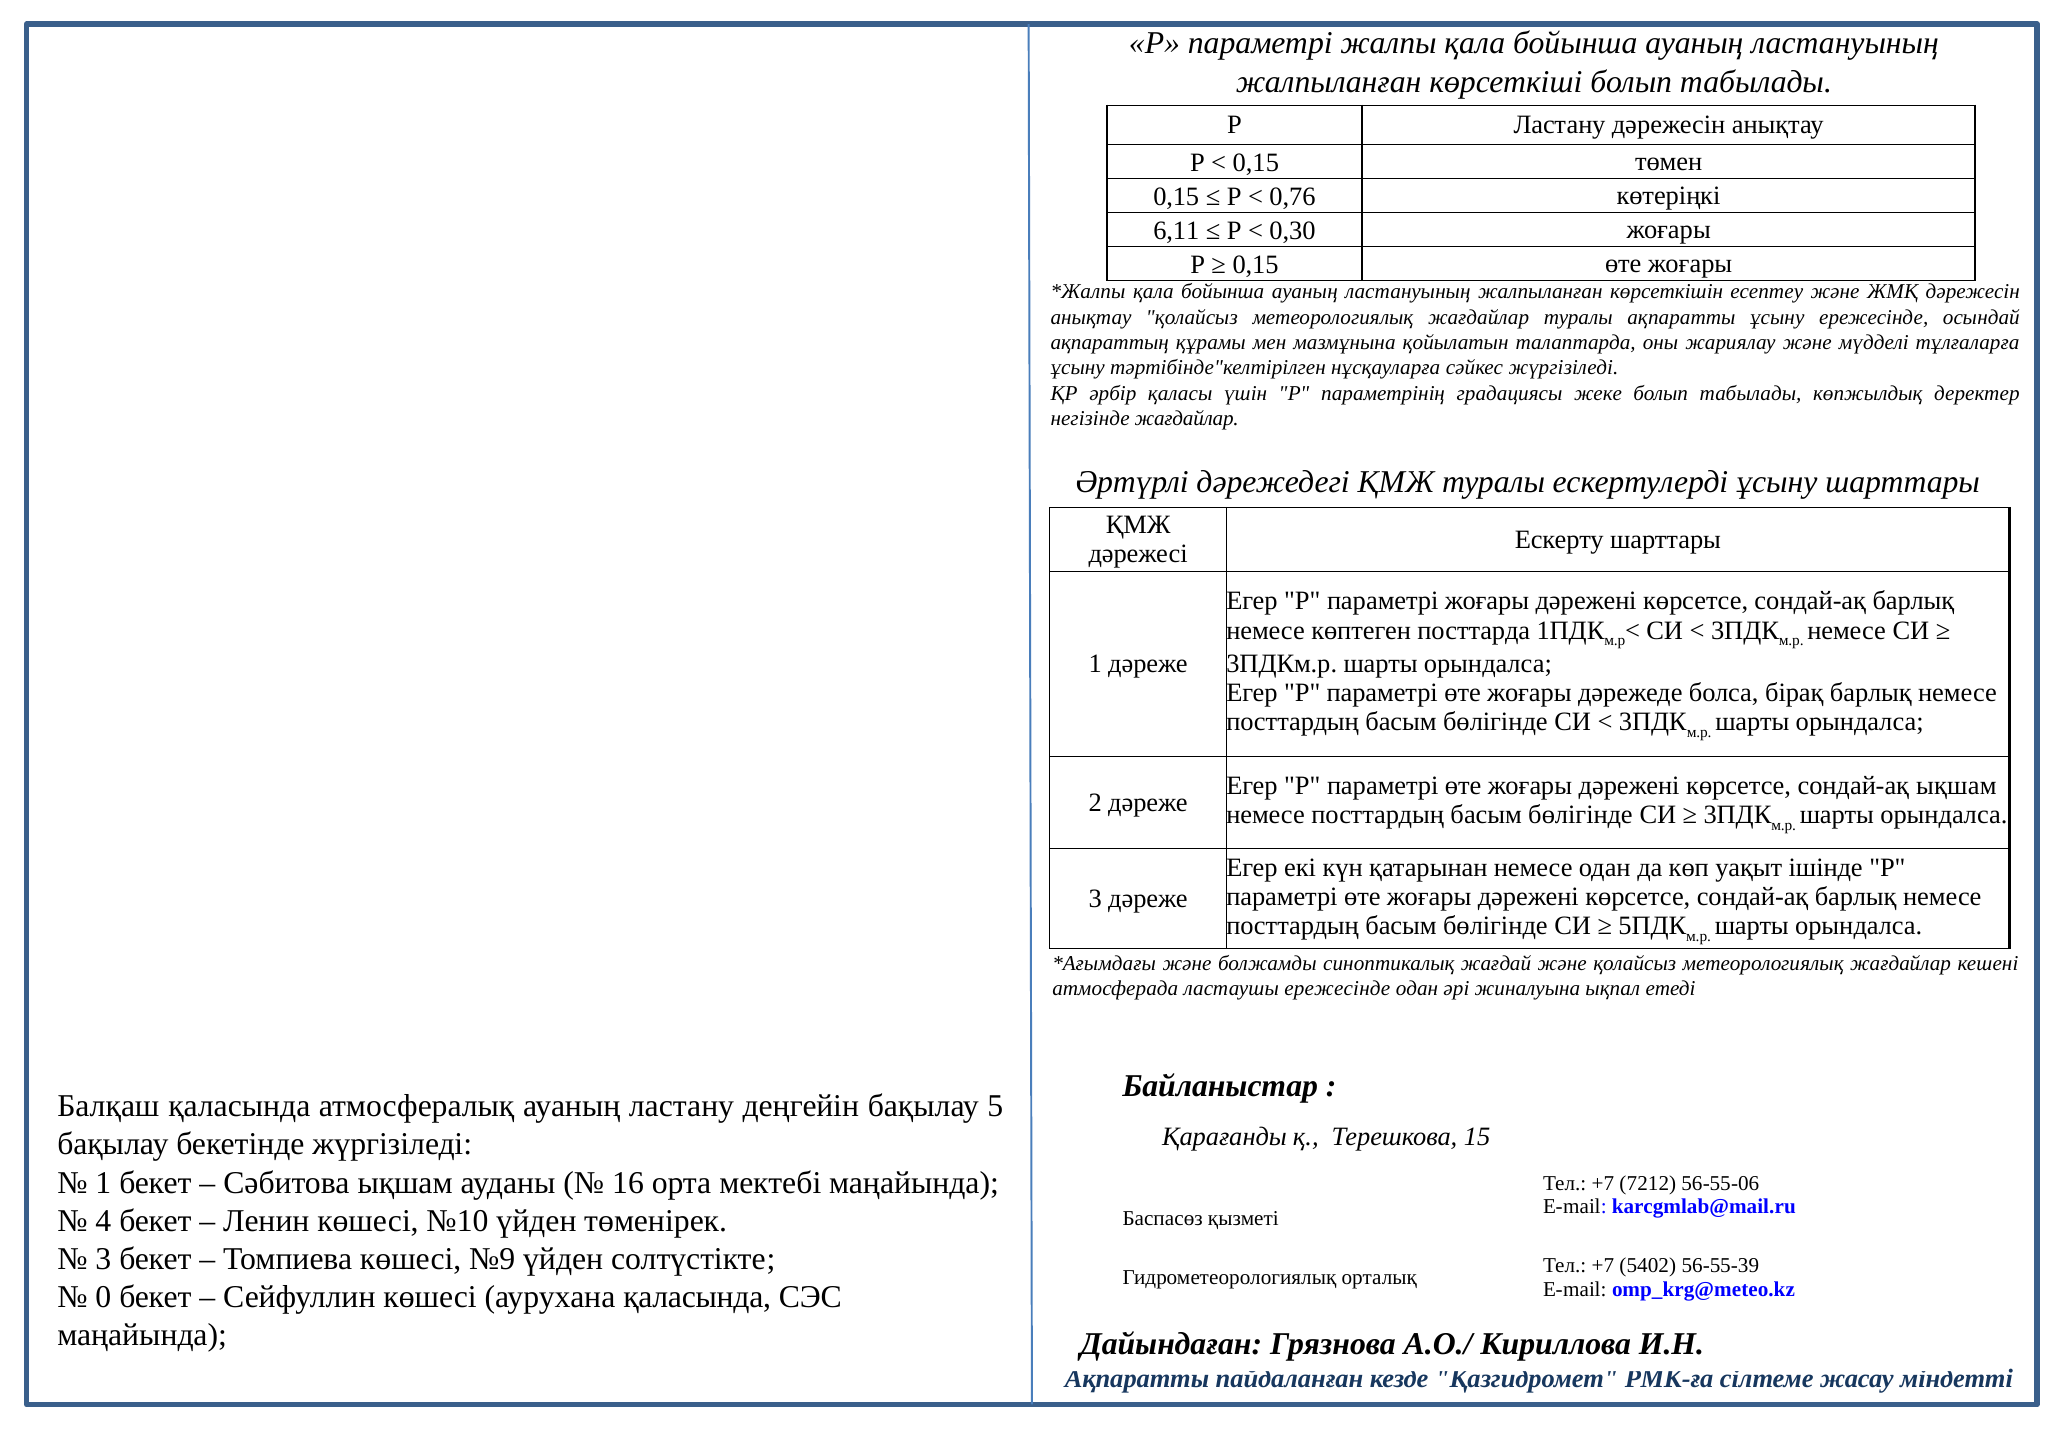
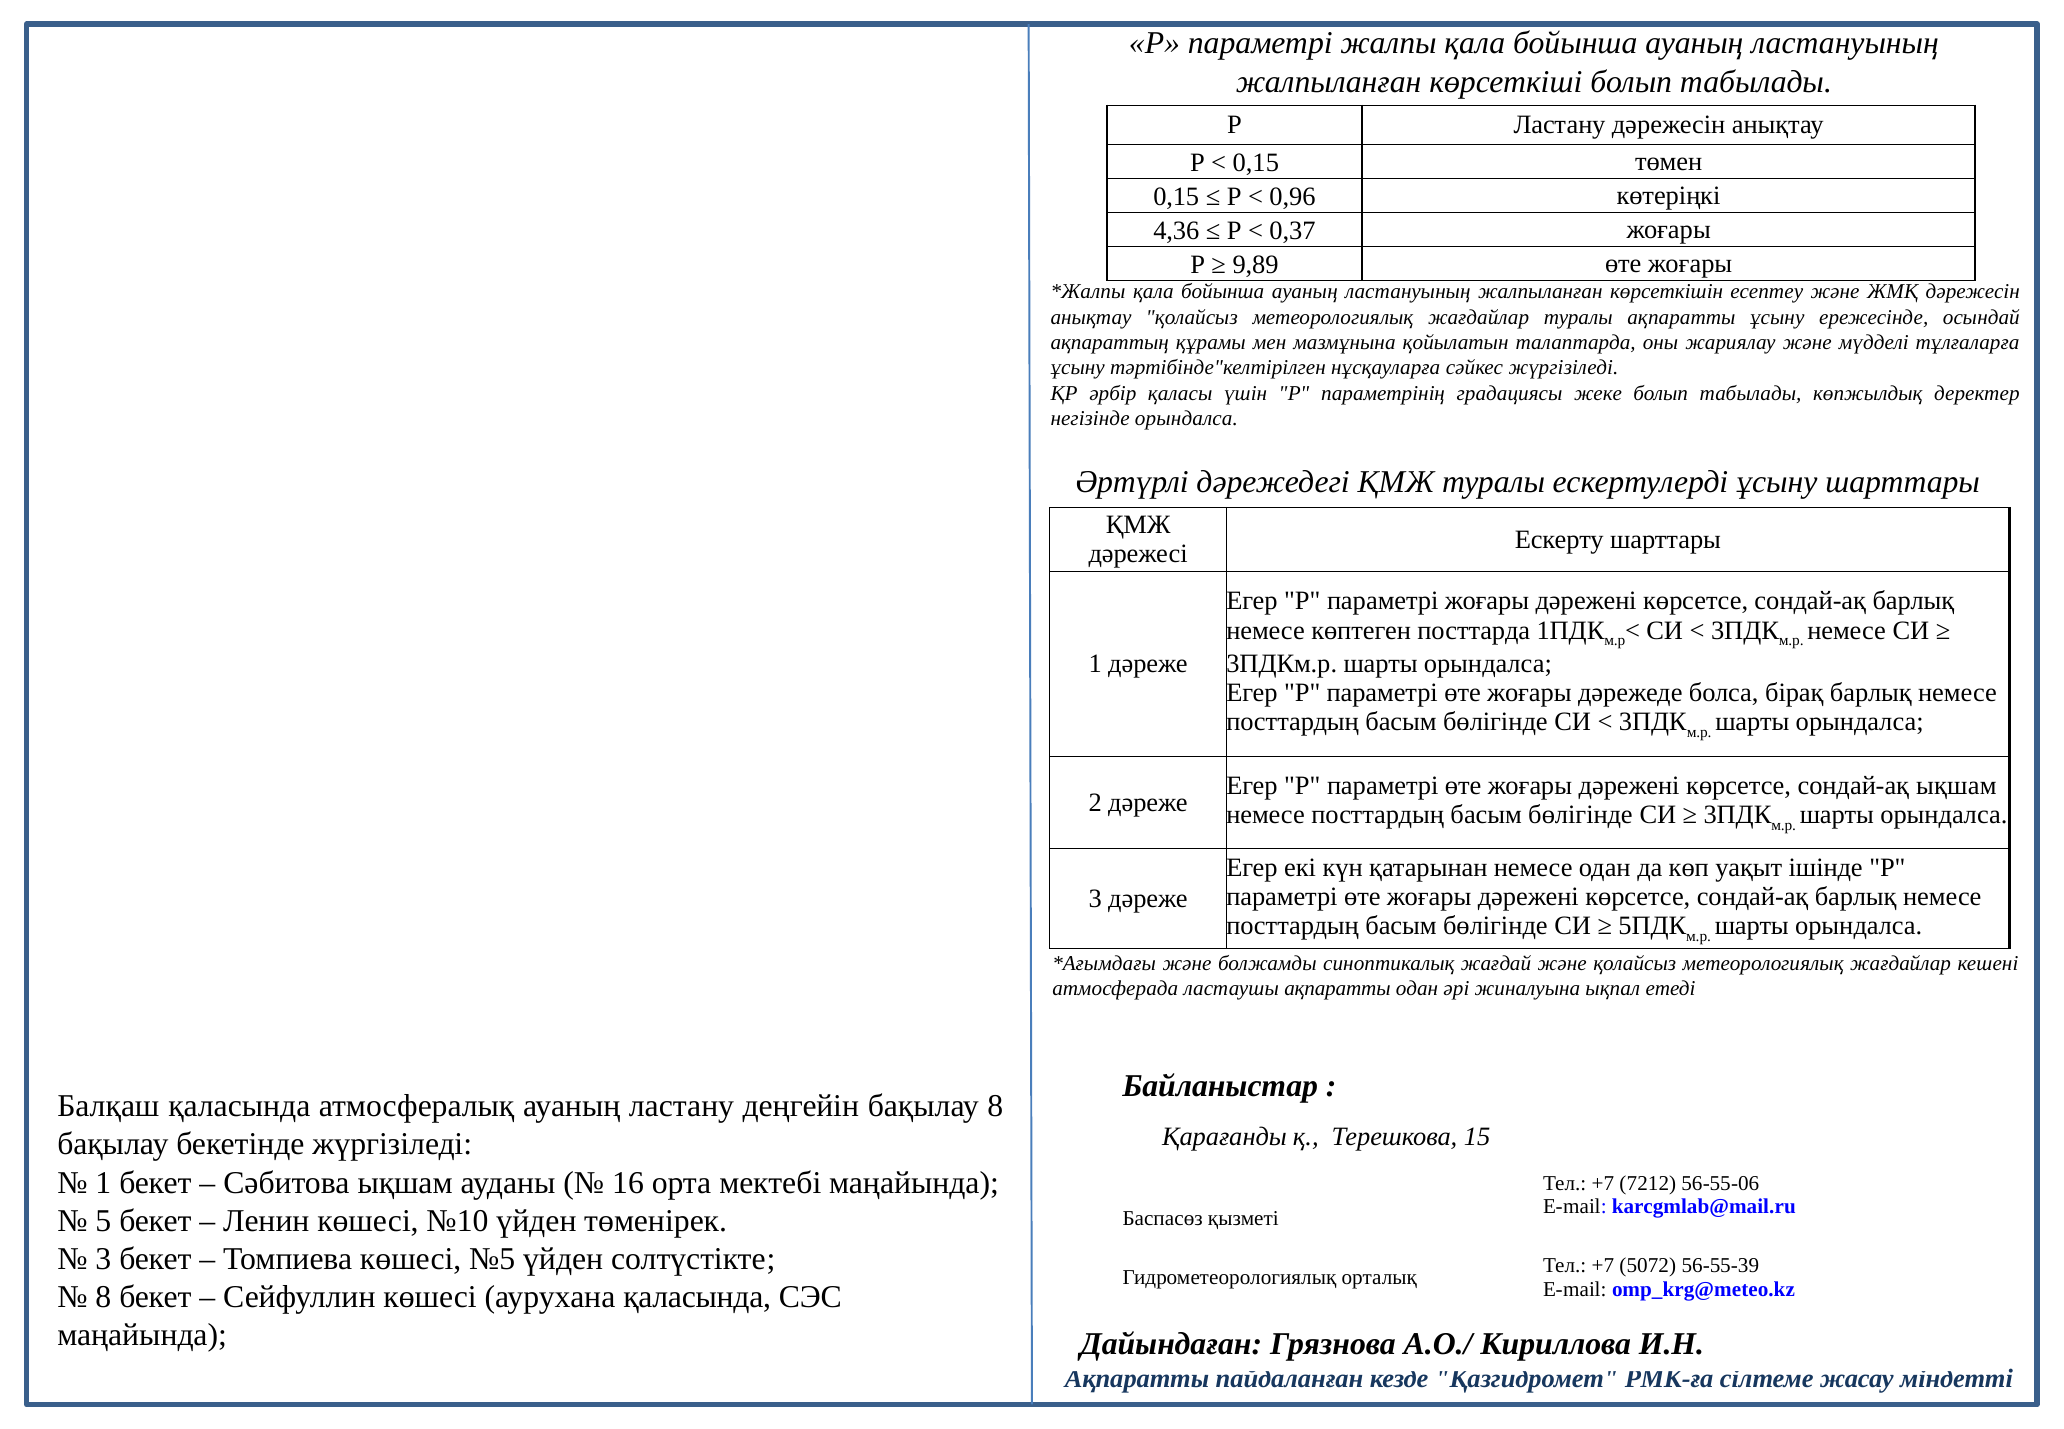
0,76: 0,76 -> 0,96
6,11: 6,11 -> 4,36
0,30: 0,30 -> 0,37
0,15 at (1256, 265): 0,15 -> 9,89
негізінде жағдайлар: жағдайлар -> орындалса
ластаушы ережесінде: ережесінде -> ақпаратты
бақылау 5: 5 -> 8
4: 4 -> 5
№9: №9 -> №5
5402: 5402 -> 5072
0 at (103, 1297): 0 -> 8
